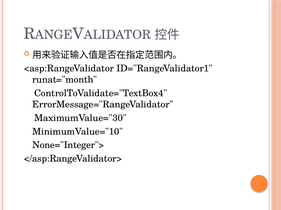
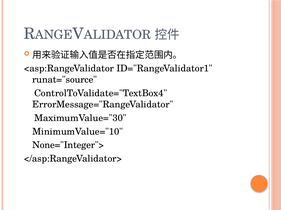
runat="month: runat="month -> runat="source
